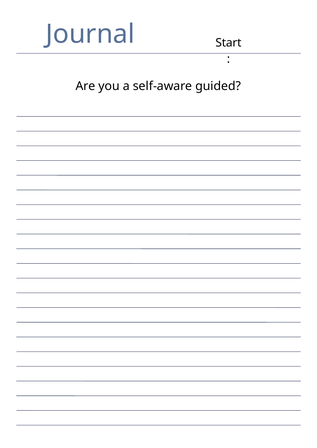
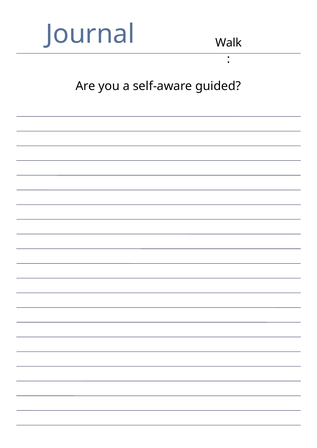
Start: Start -> Walk
